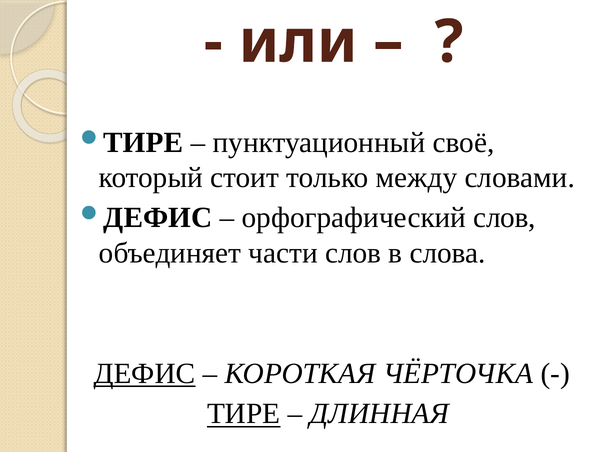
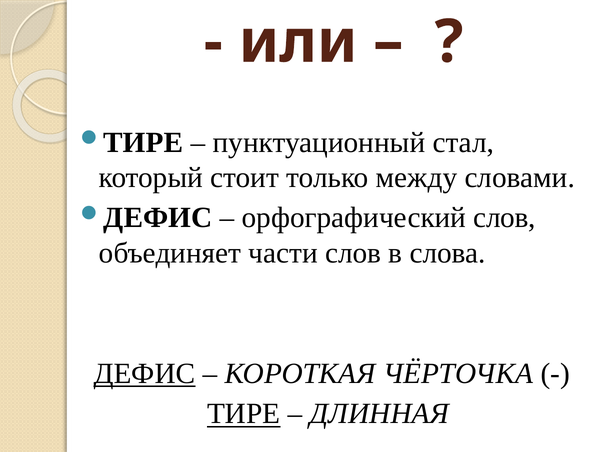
своё: своё -> стал
